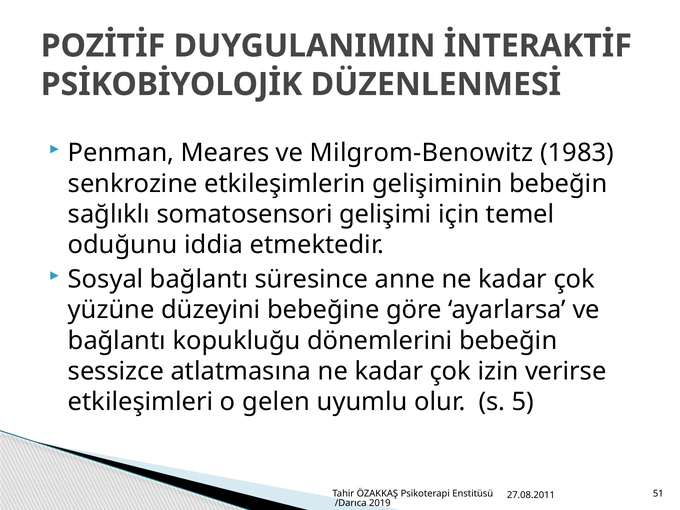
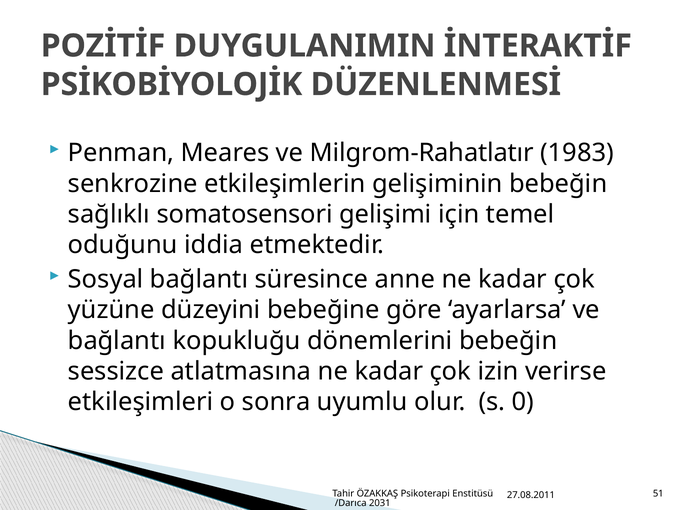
Milgrom-Benowitz: Milgrom-Benowitz -> Milgrom-Rahatlatır
gelen: gelen -> sonra
5: 5 -> 0
2019: 2019 -> 2031
